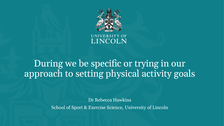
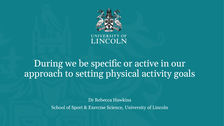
trying: trying -> active
